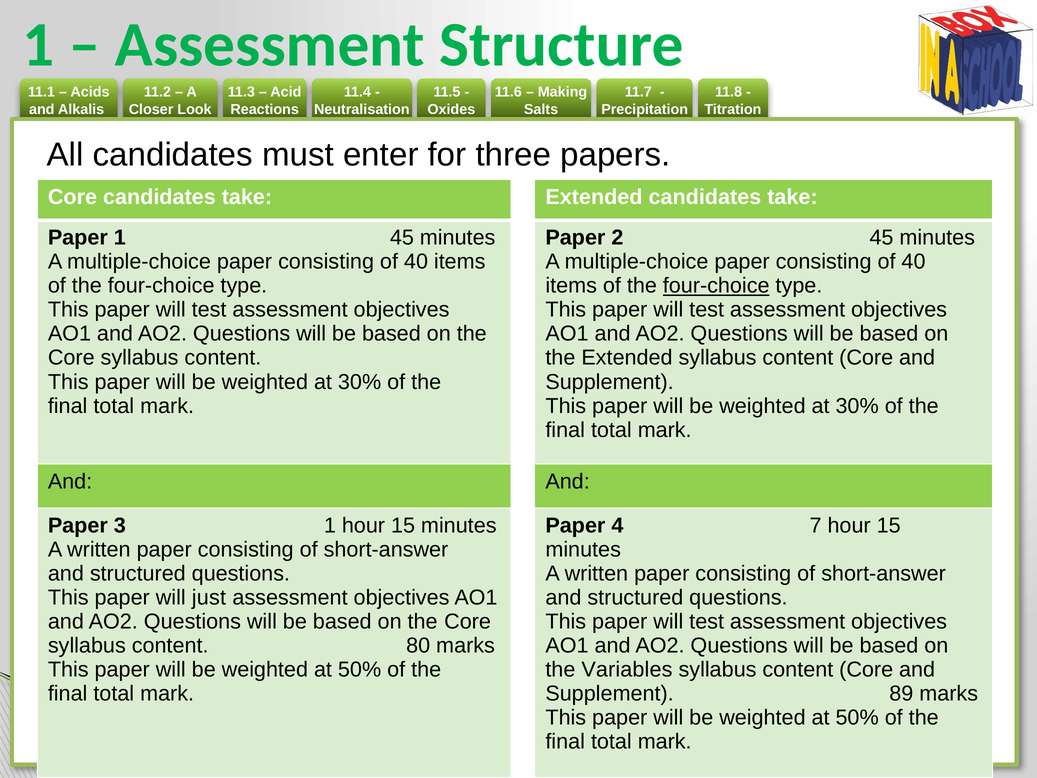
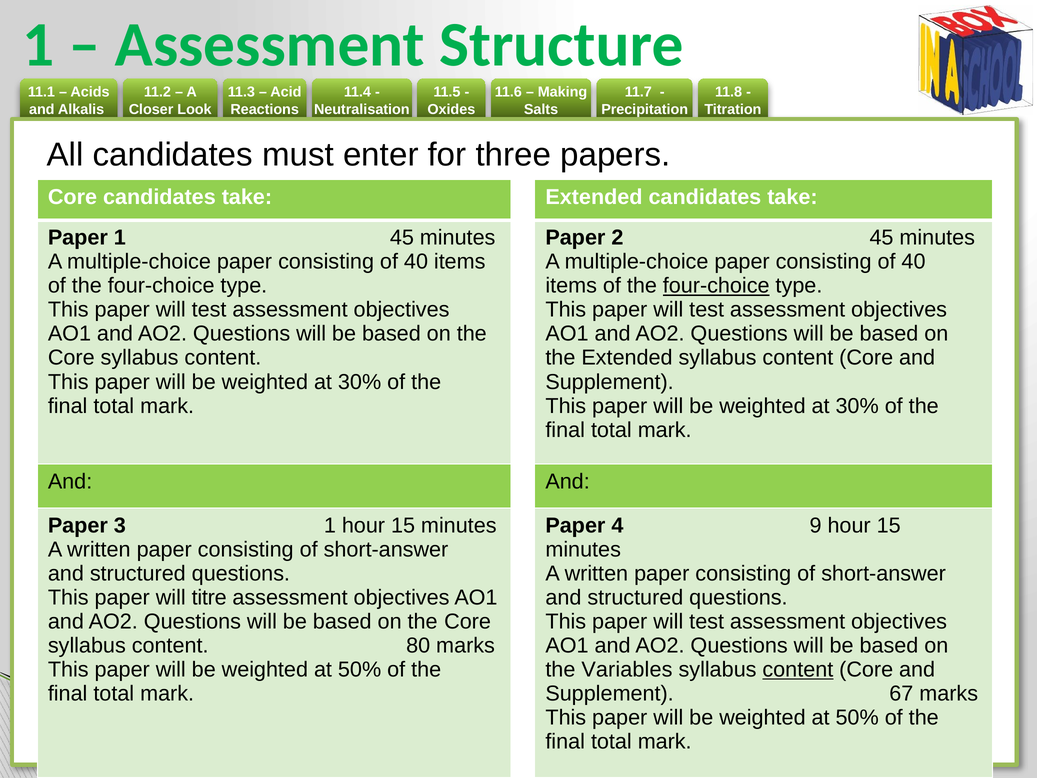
7: 7 -> 9
just: just -> titre
content at (798, 670) underline: none -> present
89: 89 -> 67
